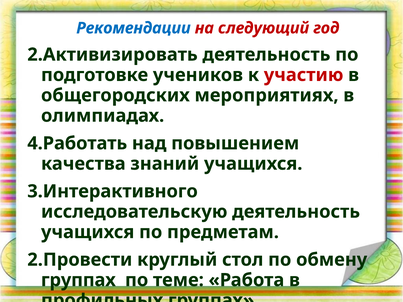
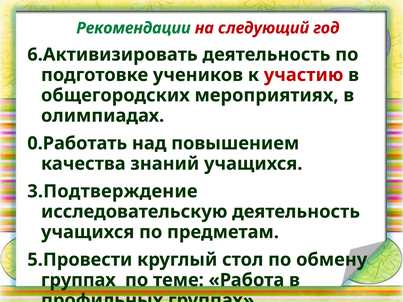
Рекомендации colour: blue -> green
2.Активизировать: 2.Активизировать -> 6.Активизировать
4.Работать: 4.Работать -> 0.Работать
3.Интерактивного: 3.Интерактивного -> 3.Подтверждение
2.Провести: 2.Провести -> 5.Провести
